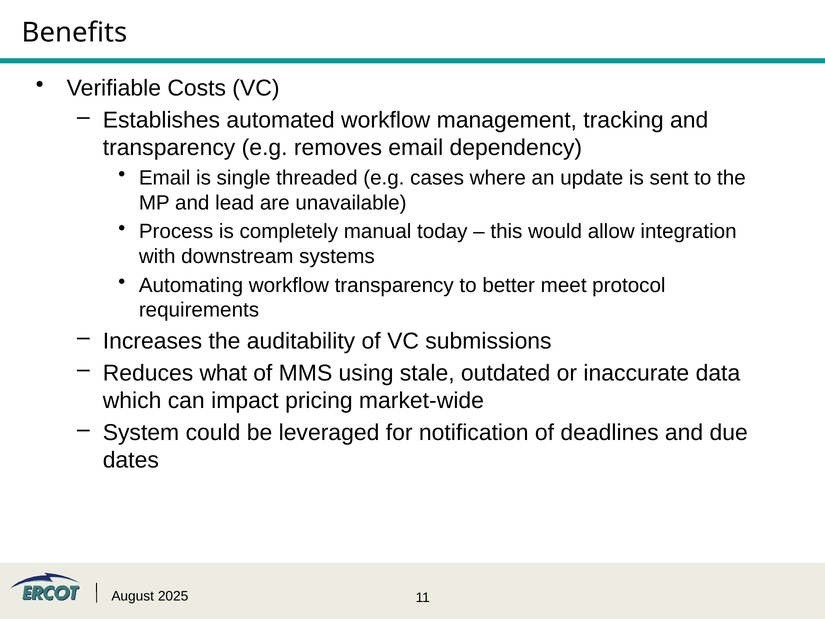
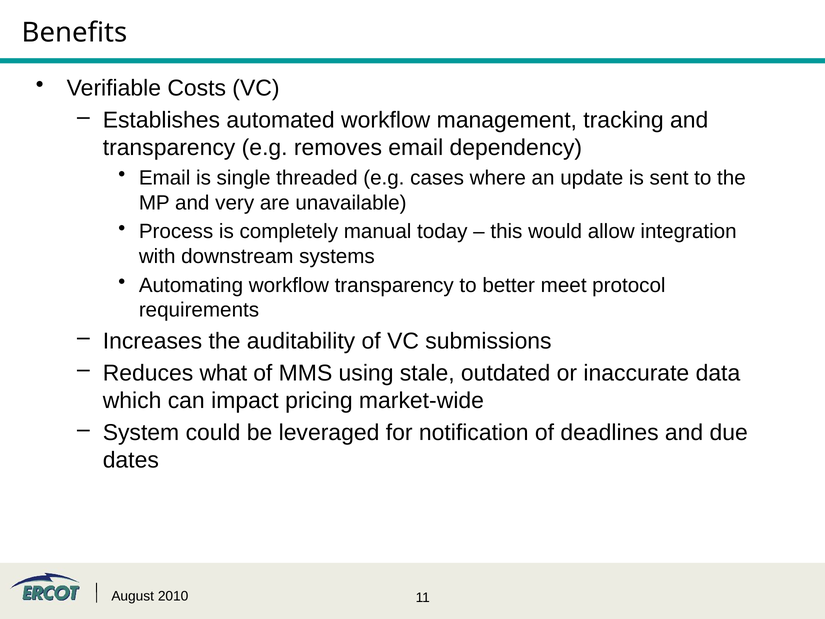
lead: lead -> very
2025: 2025 -> 2010
